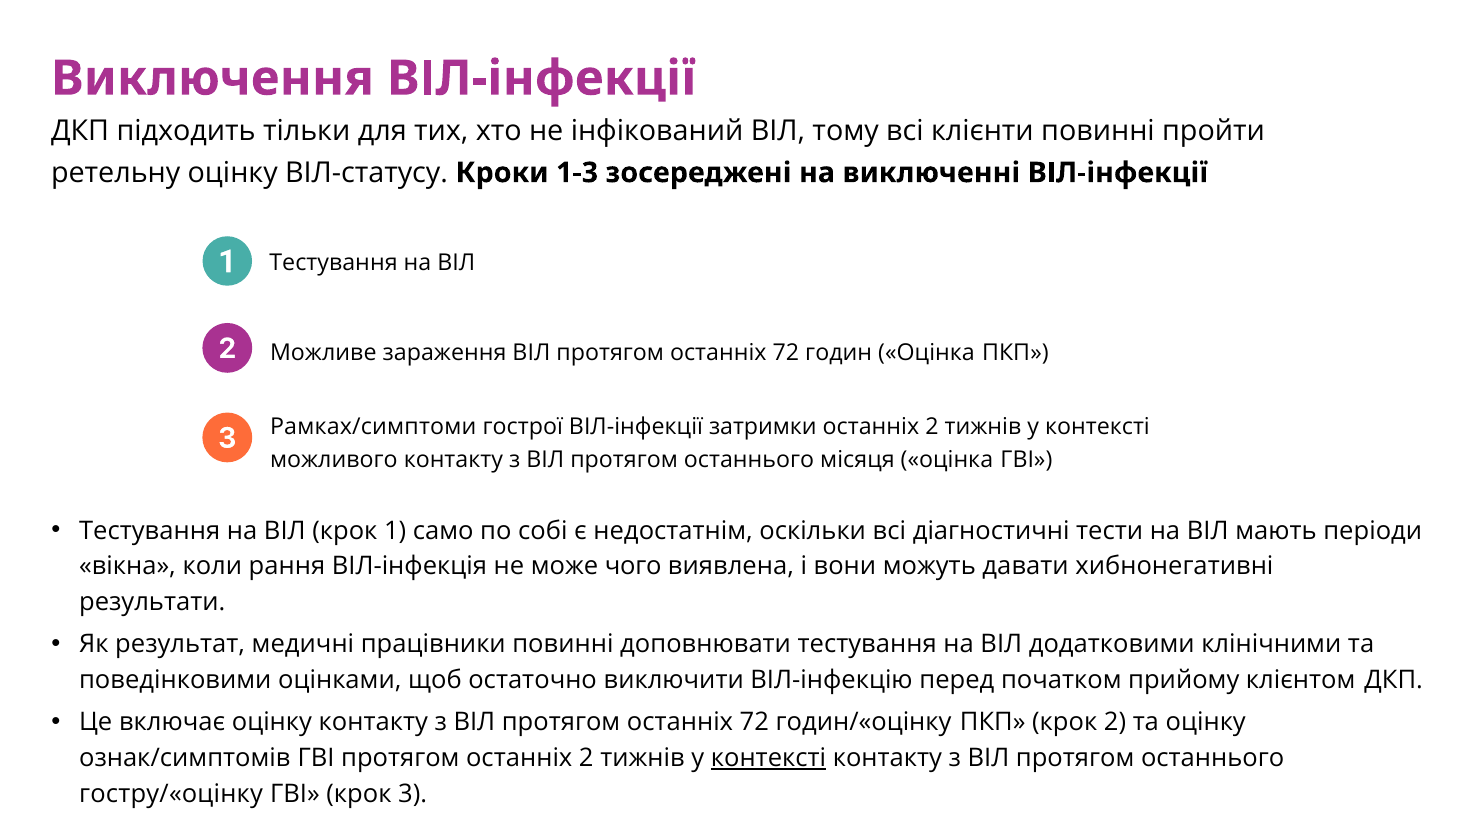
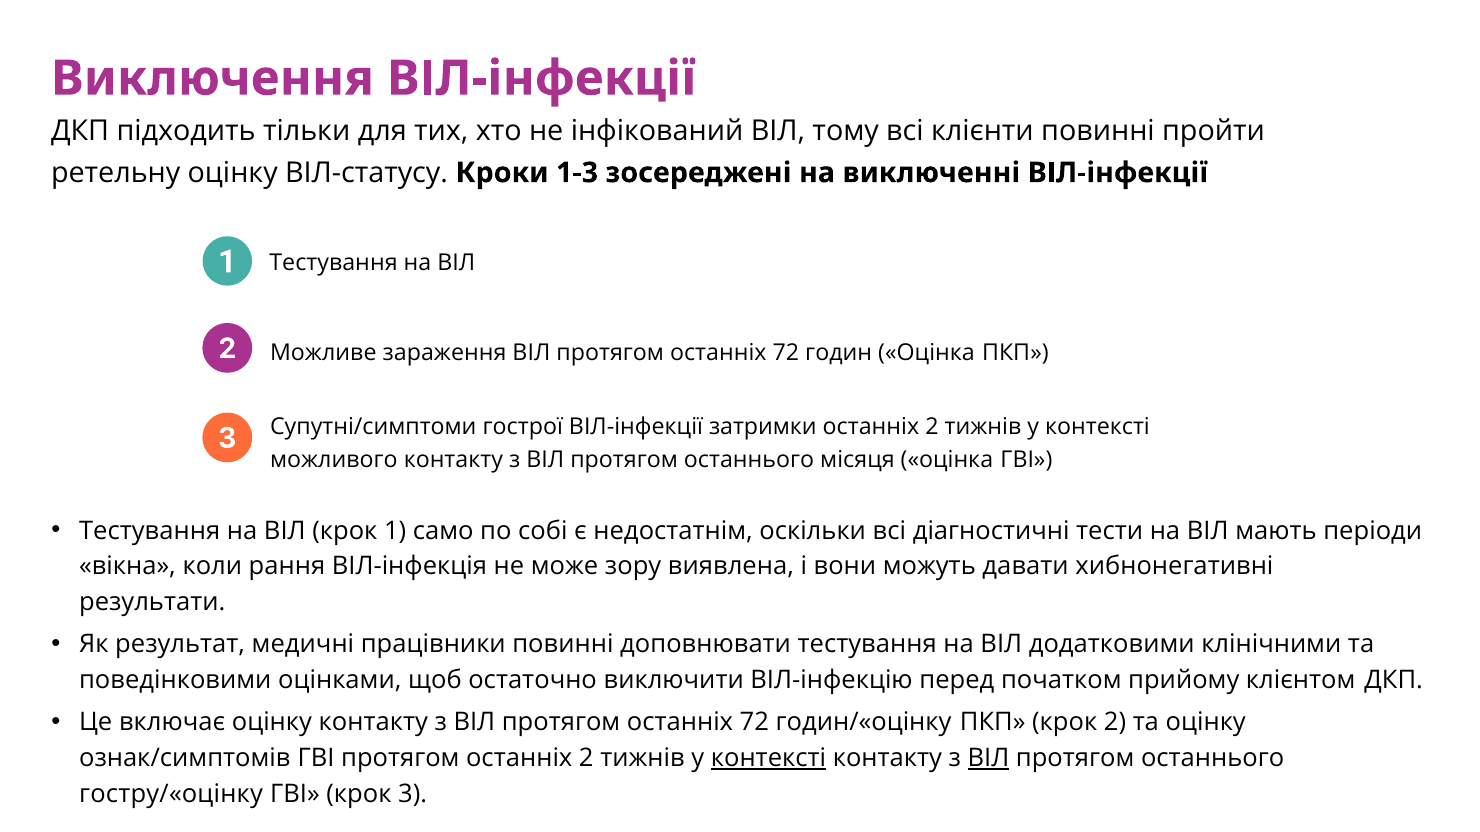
Рамках/симптоми: Рамках/симптоми -> Супутні/симптоми
чого: чого -> зору
ВІЛ at (988, 759) underline: none -> present
